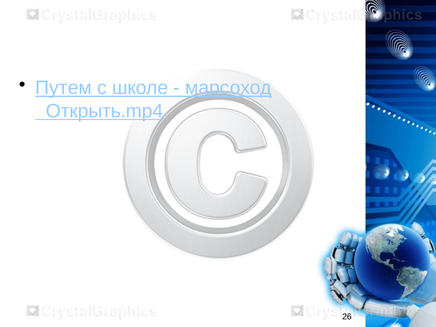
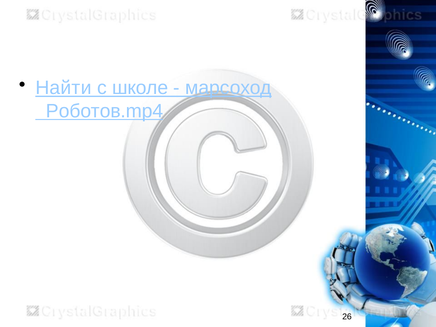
Путем: Путем -> Найти
Открыть.mp4: Открыть.mp4 -> Роботов.mp4
